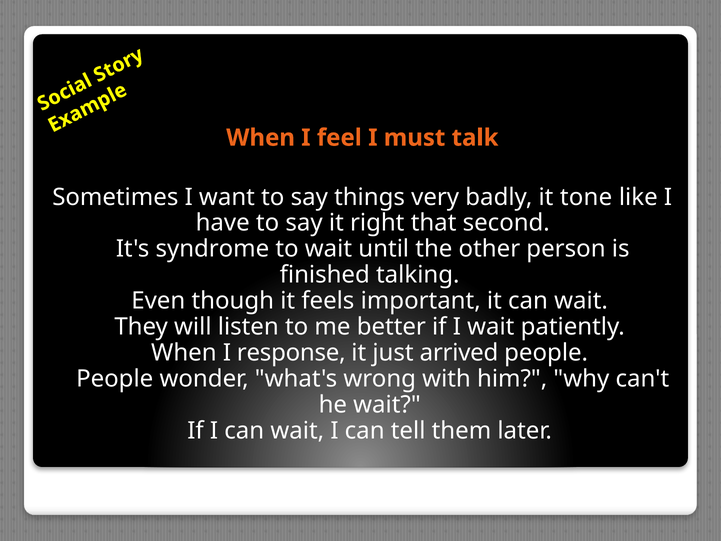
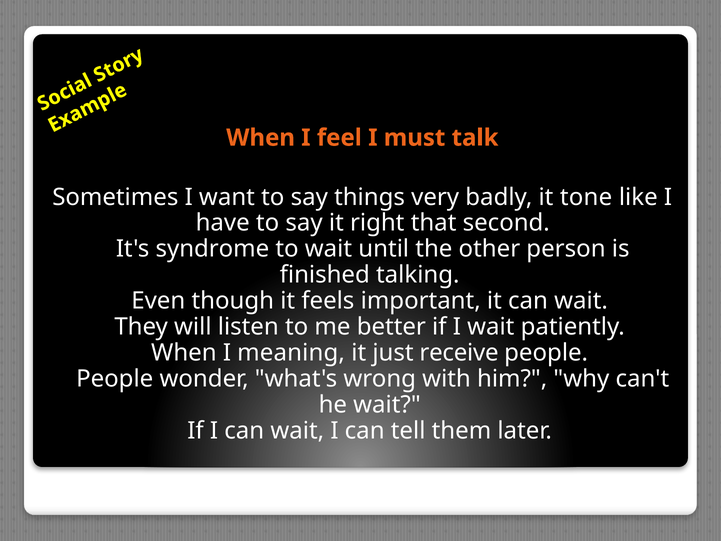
response: response -> meaning
arrived: arrived -> receive
